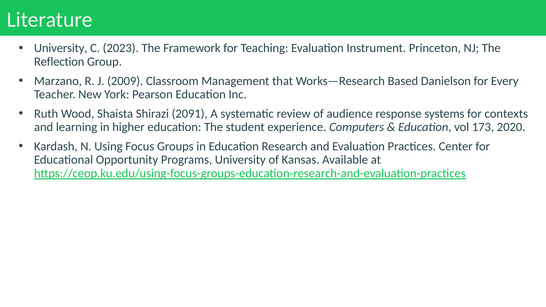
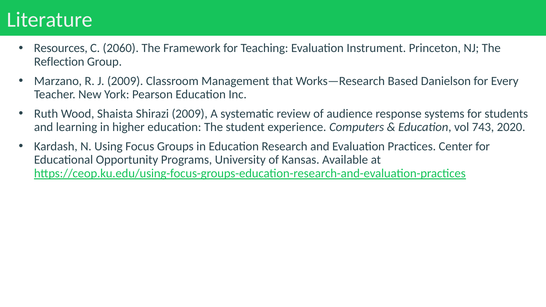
University at (61, 48): University -> Resources
2023: 2023 -> 2060
Shirazi 2091: 2091 -> 2009
contexts: contexts -> students
173: 173 -> 743
